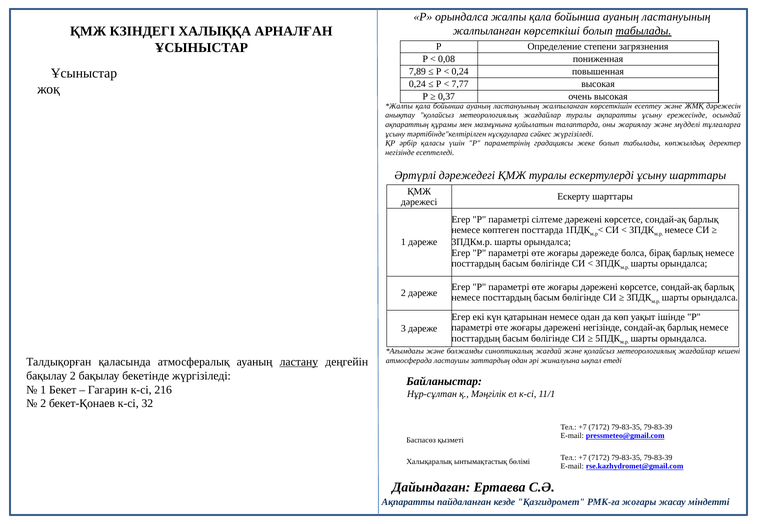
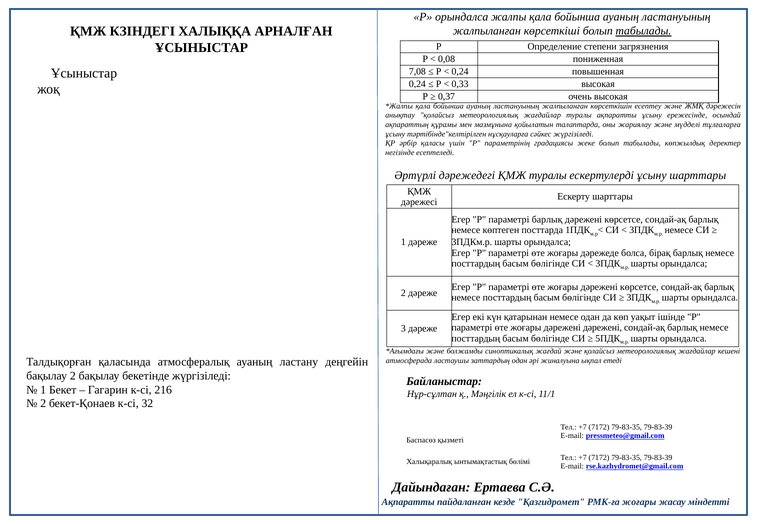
7,89: 7,89 -> 7,08
7,77: 7,77 -> 0,33
параметрі сілтеме: сілтеме -> барлық
дәрежені негізінде: негізінде -> дәрежені
ластану underline: present -> none
